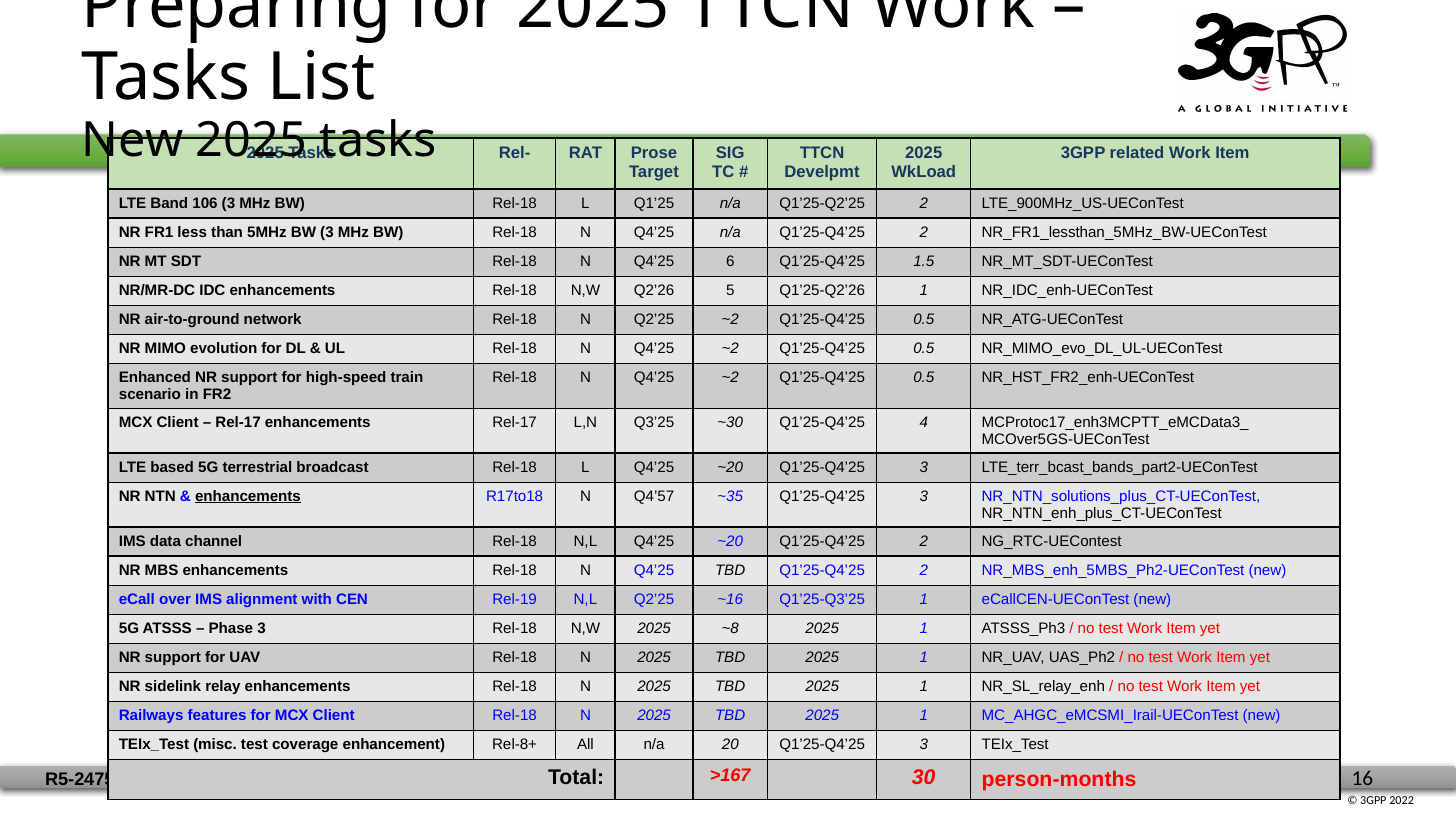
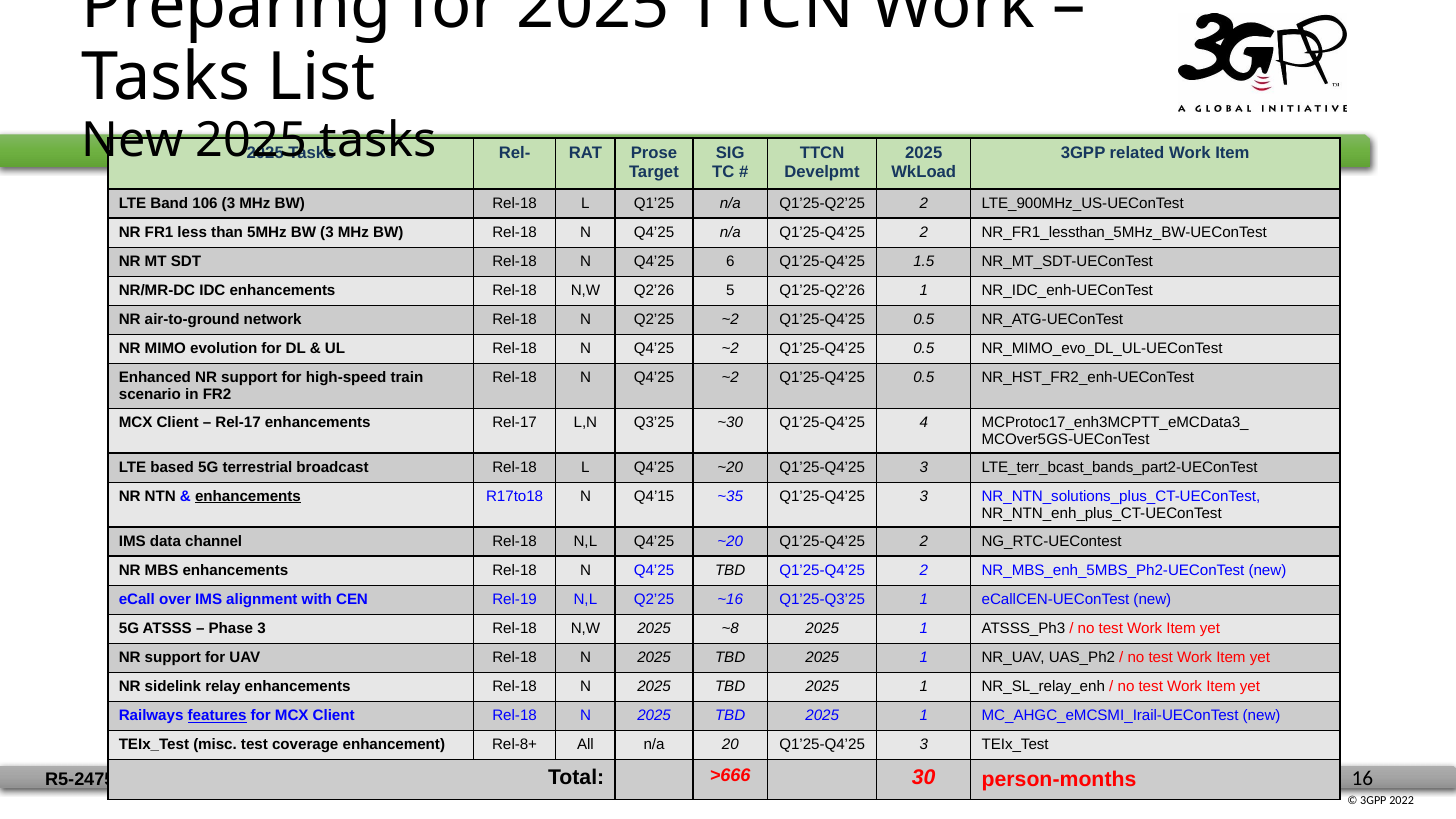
Q4’57: Q4’57 -> Q4’15
features underline: none -> present
>167: >167 -> >666
